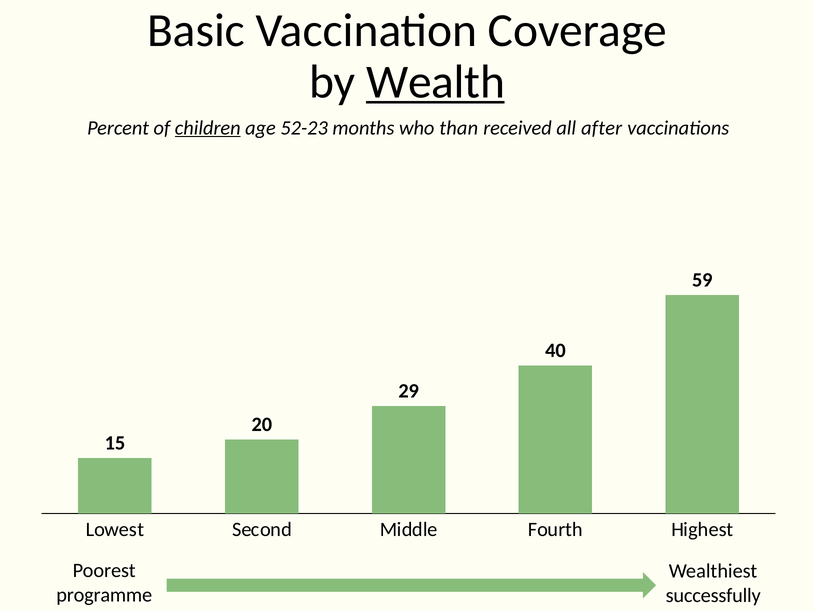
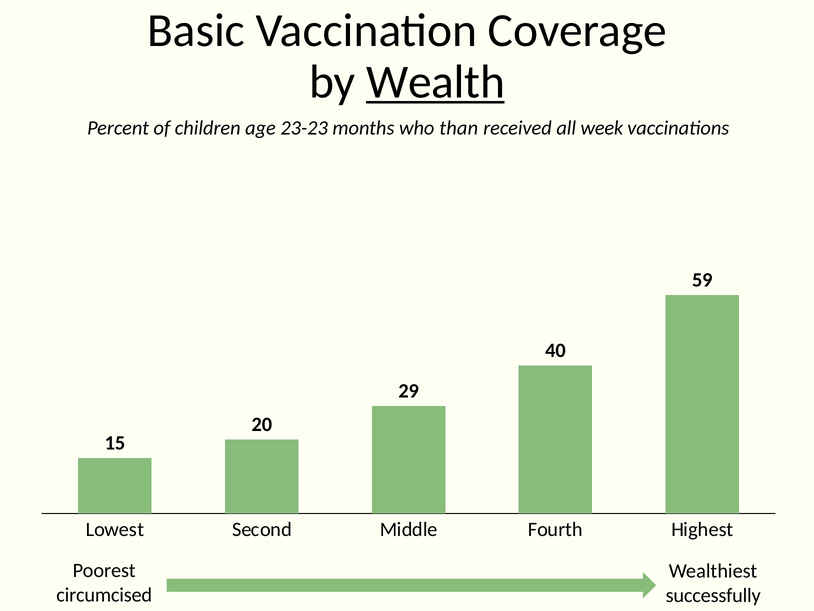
children underline: present -> none
52-23: 52-23 -> 23-23
after: after -> week
programme: programme -> circumcised
